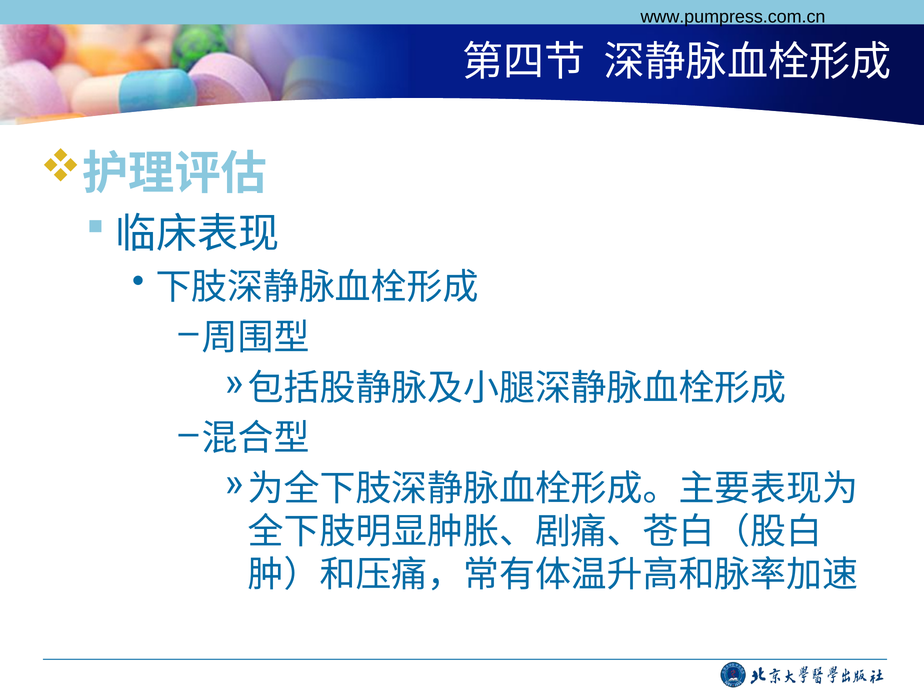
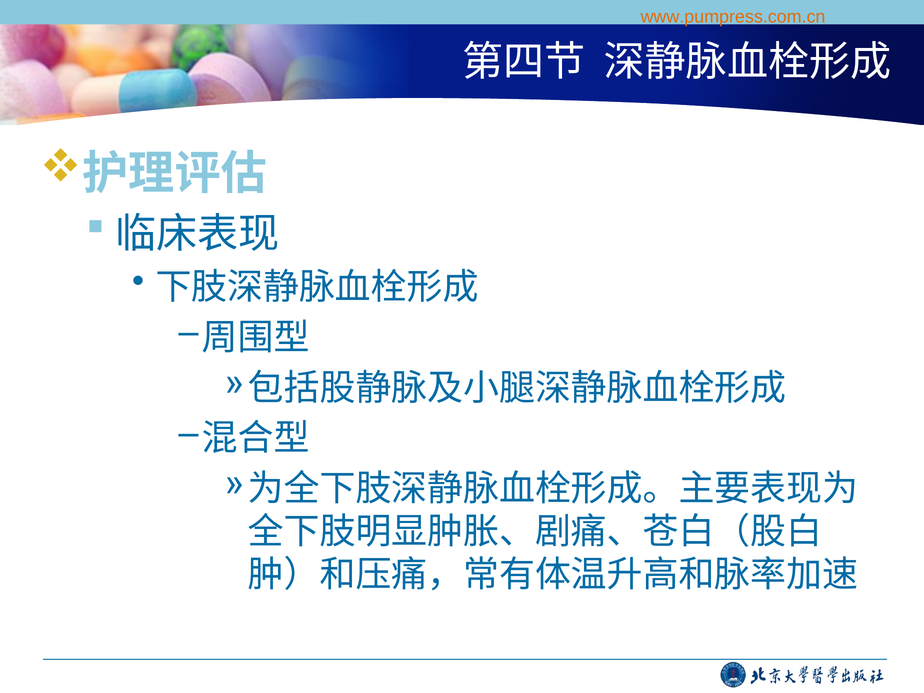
www.pumpress.com.cn colour: black -> orange
